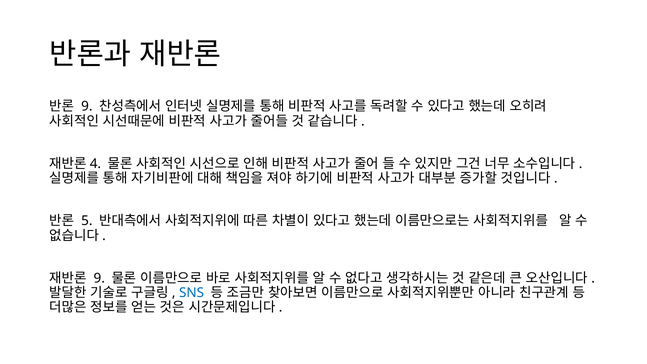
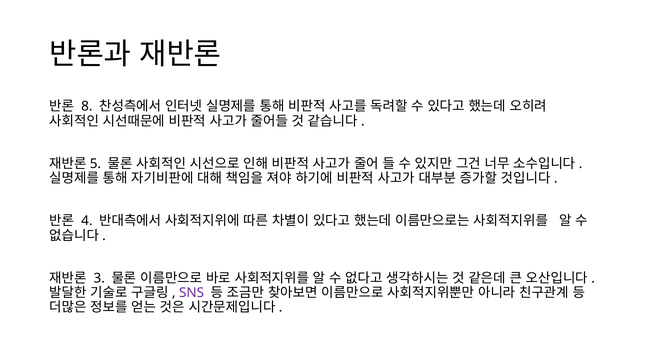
9 at (87, 107): 9 -> 8
4: 4 -> 5
5: 5 -> 4
9 at (99, 278): 9 -> 3
SNS colour: blue -> purple
